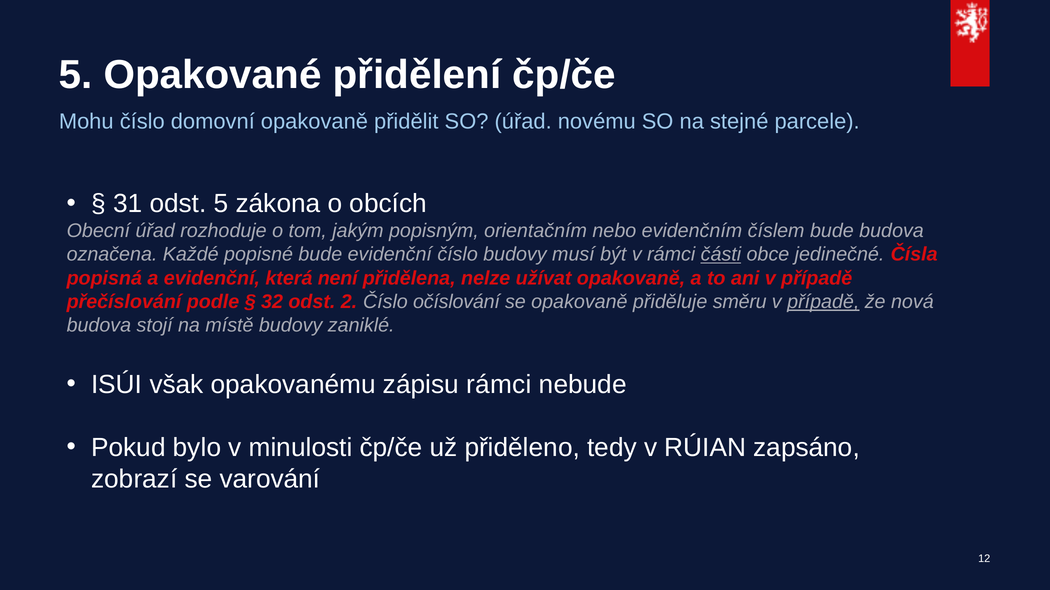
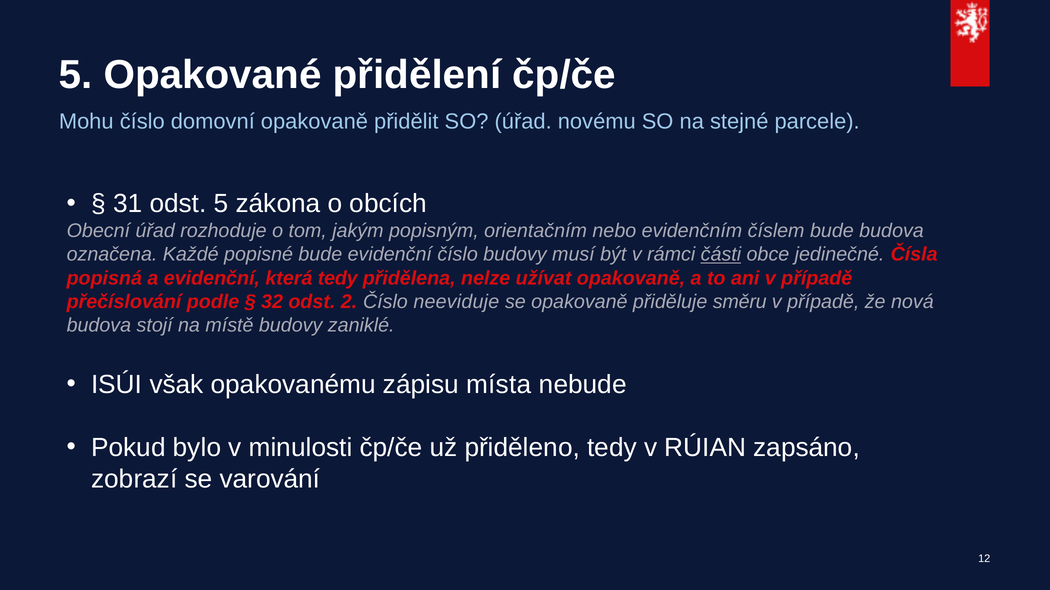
která není: není -> tedy
očíslování: očíslování -> neeviduje
případě at (823, 302) underline: present -> none
zápisu rámci: rámci -> místa
